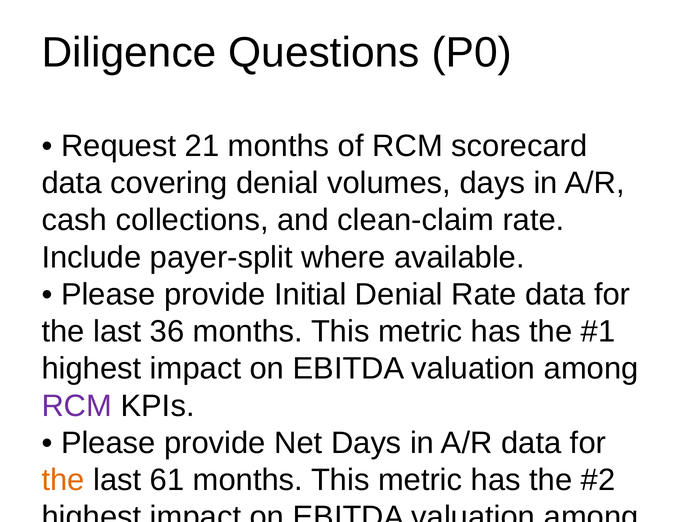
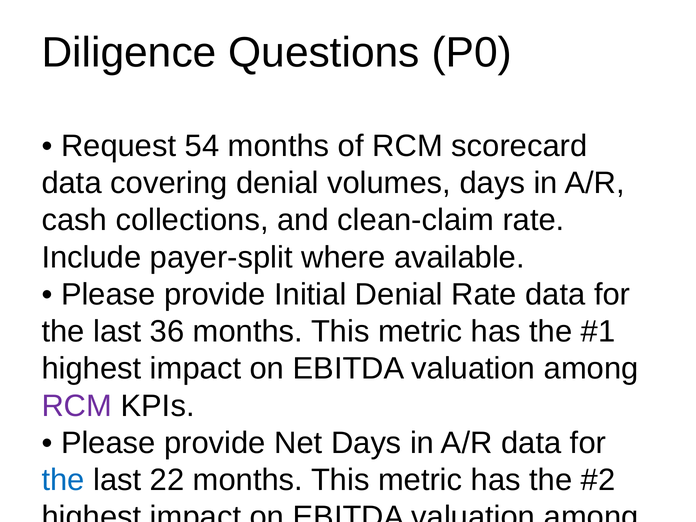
21: 21 -> 54
the at (63, 480) colour: orange -> blue
61: 61 -> 22
